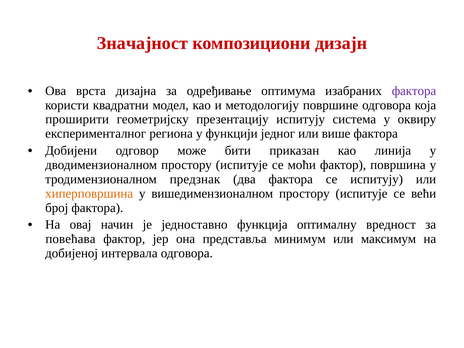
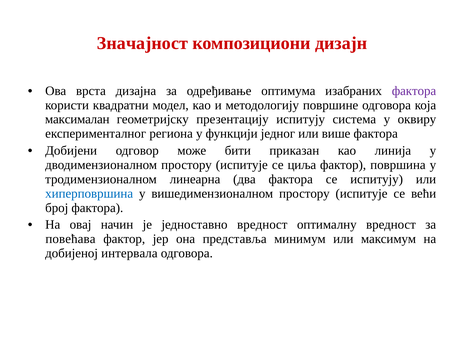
проширити: проширити -> максималан
моћи: моћи -> циља
предзнак: предзнак -> линеарна
хиперповршина colour: orange -> blue
једноставно функција: функција -> вредност
